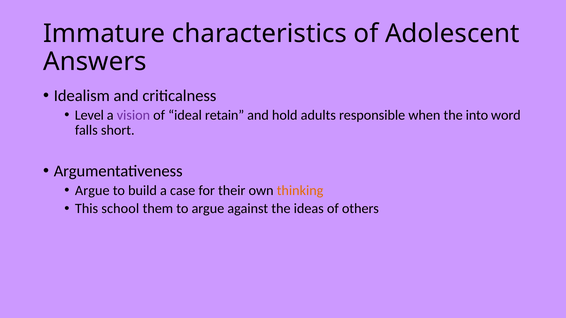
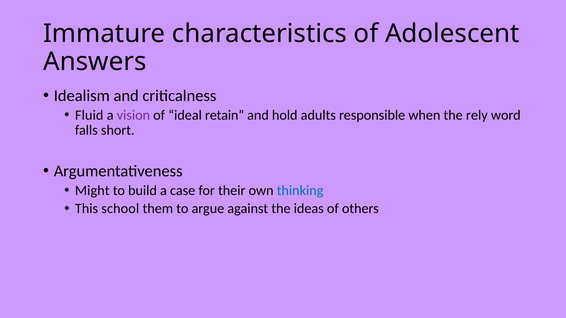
Level: Level -> Fluid
into: into -> rely
Argue at (92, 191): Argue -> Might
thinking colour: orange -> blue
